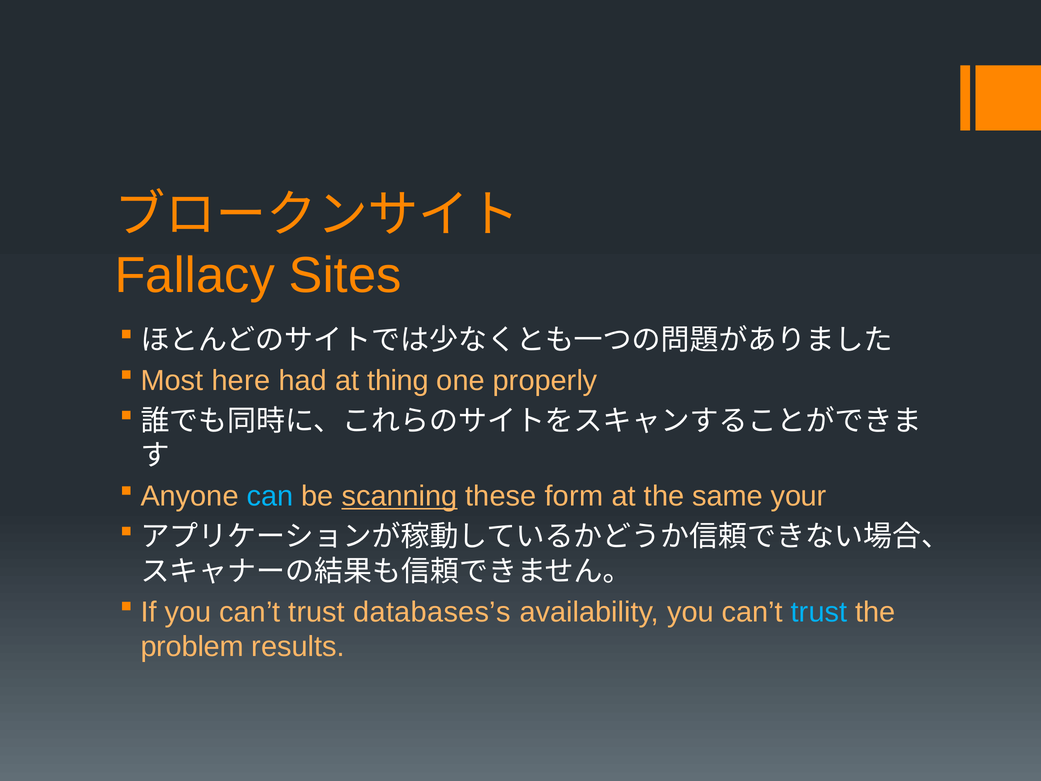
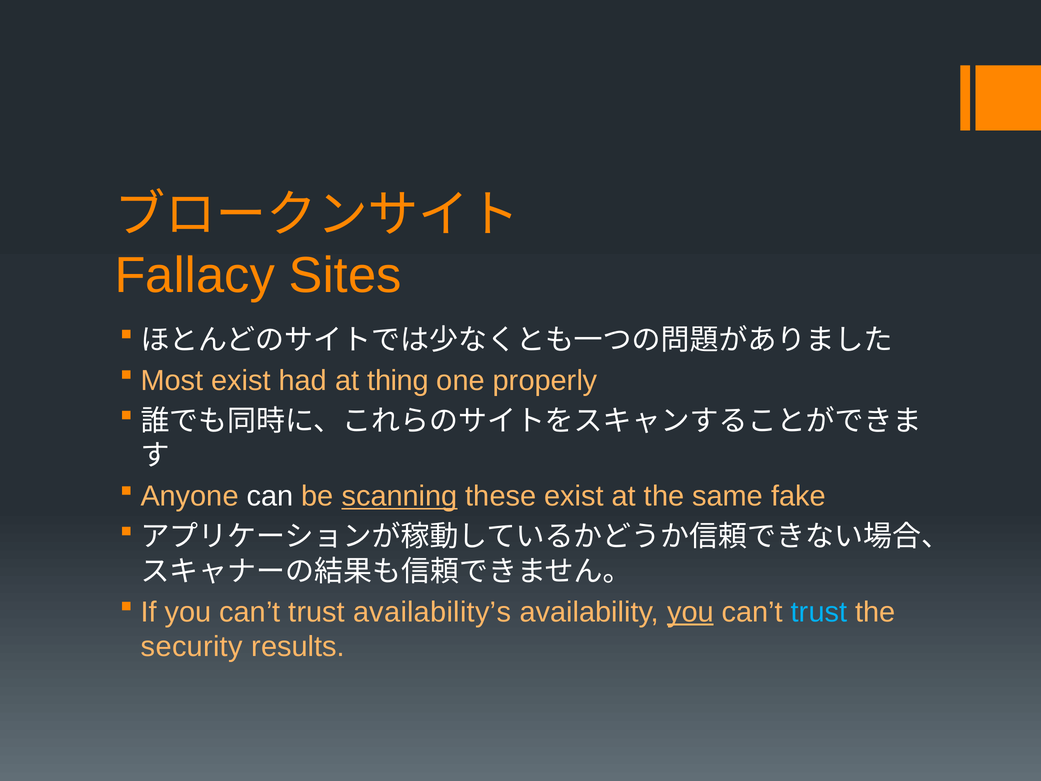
Most here: here -> exist
can colour: light blue -> white
these form: form -> exist
your: your -> fake
databases’s: databases’s -> availability’s
you at (690, 612) underline: none -> present
problem: problem -> security
